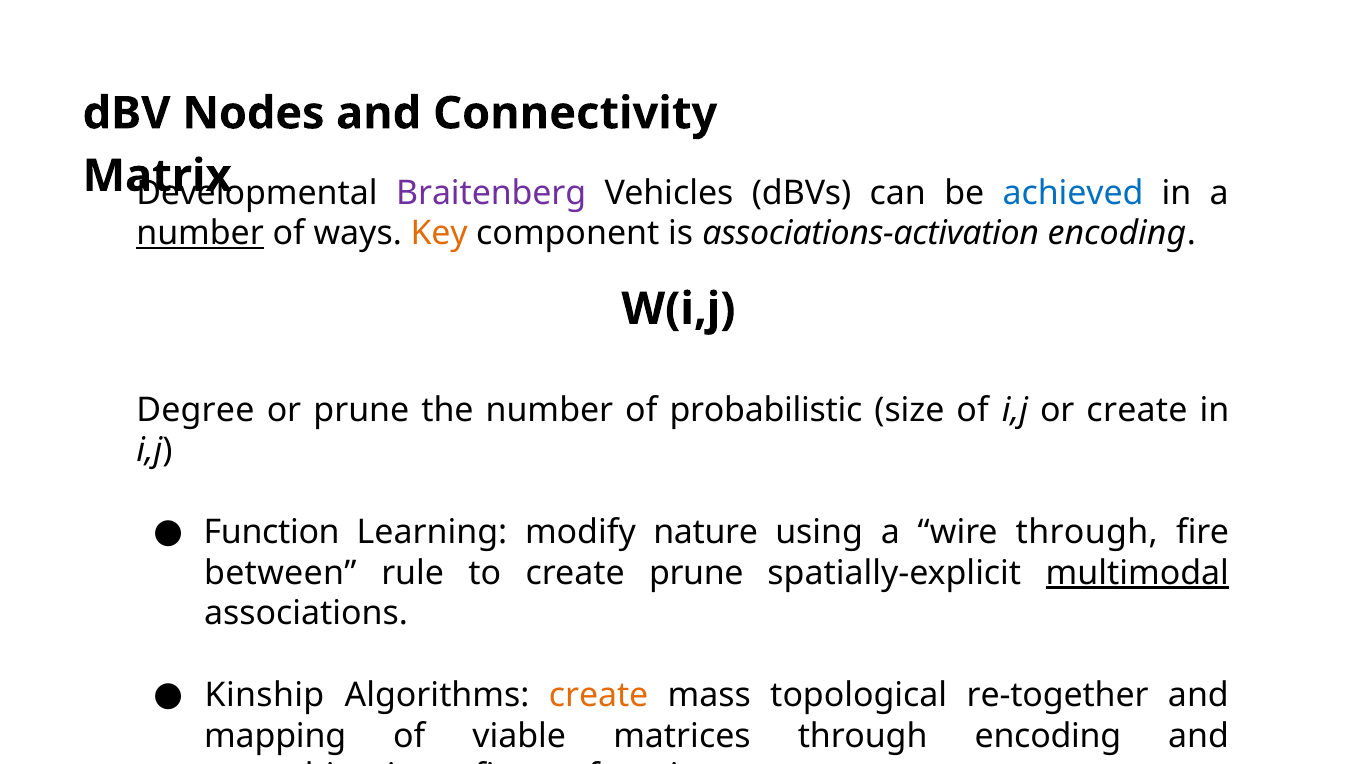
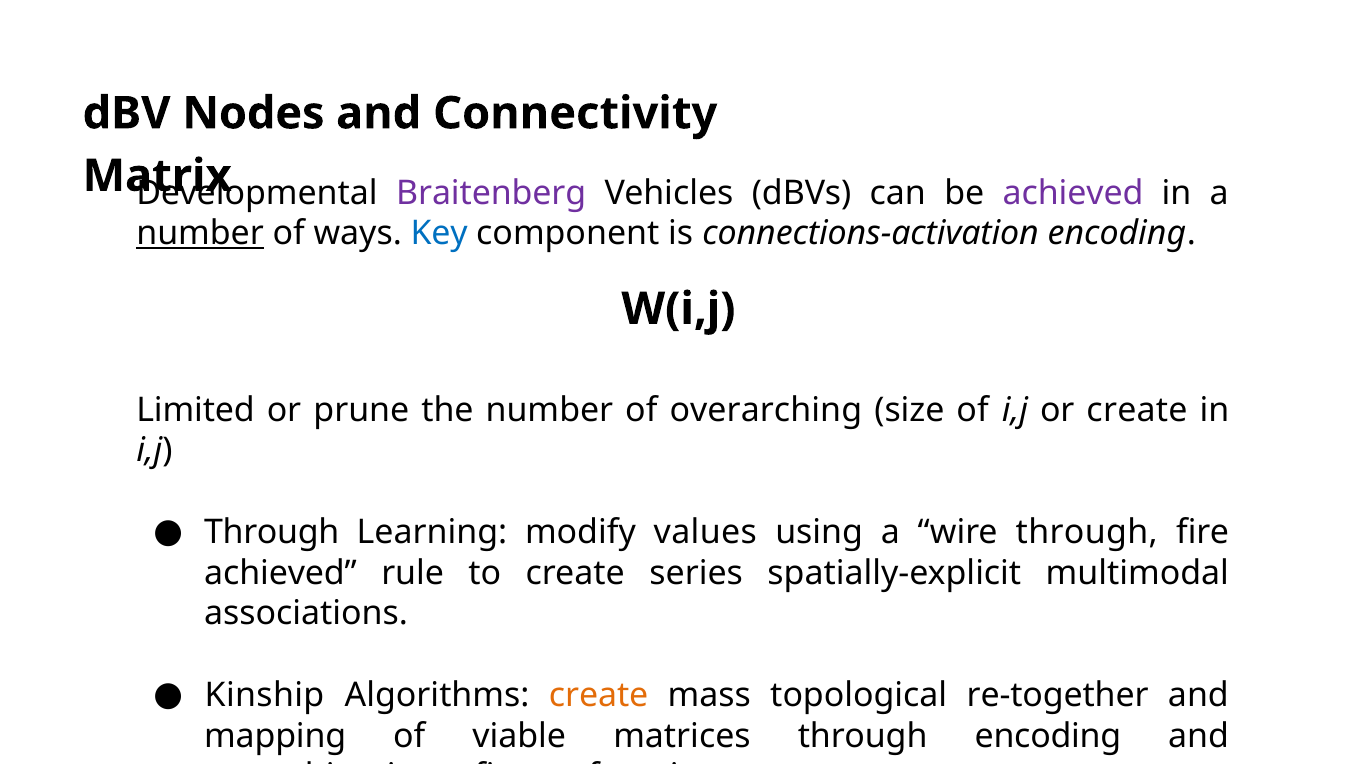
achieved at (1073, 193) colour: blue -> purple
Key colour: orange -> blue
associations-activation: associations-activation -> connections-activation
Degree: Degree -> Limited
probabilistic: probabilistic -> overarching
Function at (272, 532): Function -> Through
nature: nature -> values
between at (280, 572): between -> achieved
create prune: prune -> series
multimodal underline: present -> none
